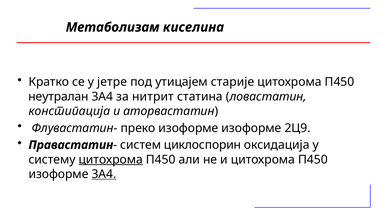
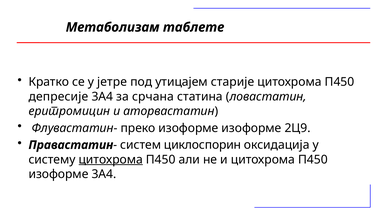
киселина: киселина -> таблете
неутралан: неутралан -> депресије
нитрит: нитрит -> срчана
констипација: констипација -> еритромицин
3А4 at (104, 174) underline: present -> none
